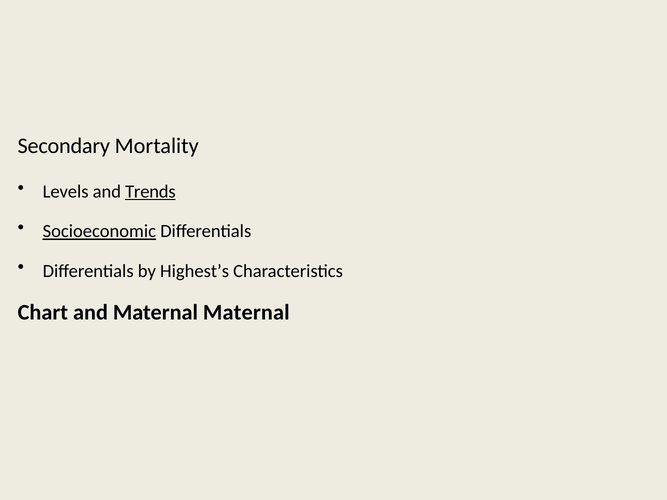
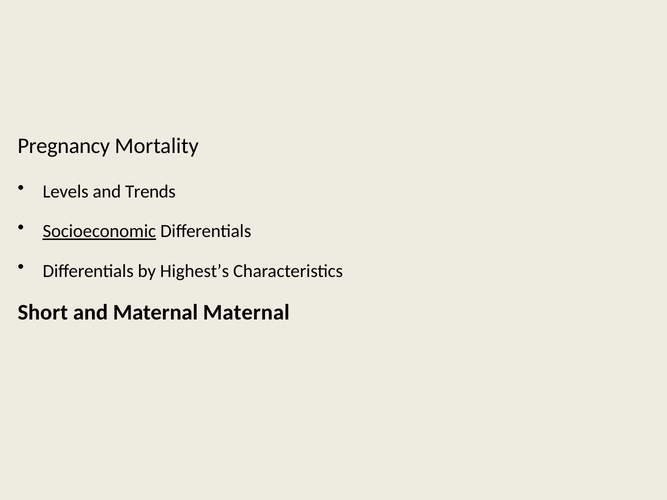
Secondary: Secondary -> Pregnancy
Trends underline: present -> none
Chart: Chart -> Short
